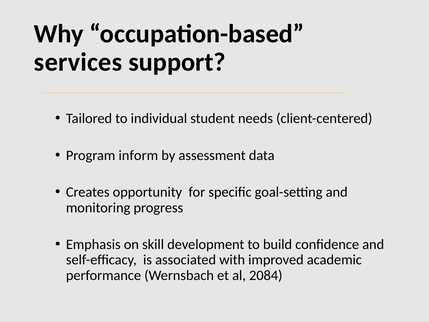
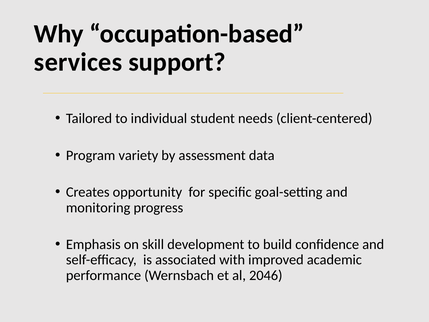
inform: inform -> variety
2084: 2084 -> 2046
